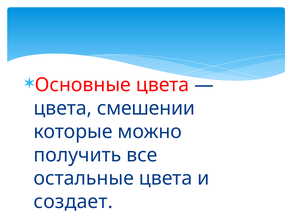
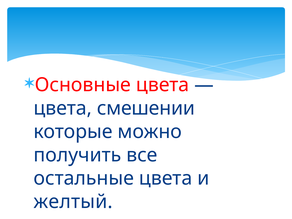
создает: создает -> желтый
